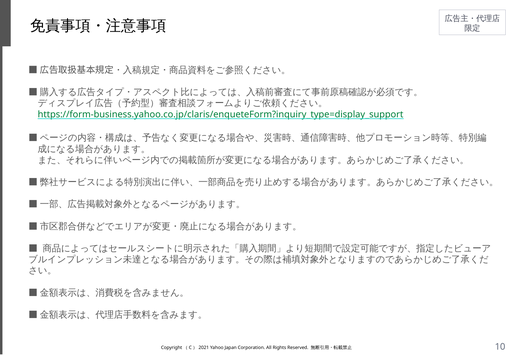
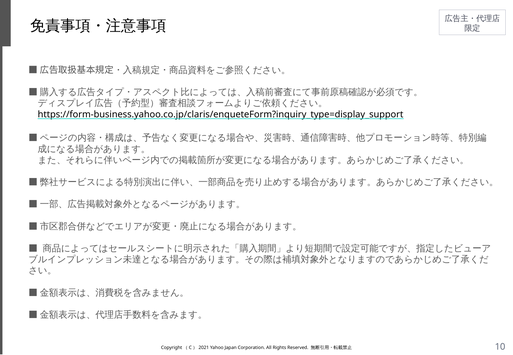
https://form-business.yahoo.co.jp/claris/enqueteForm?inquiry_type=display_support colour: green -> black
